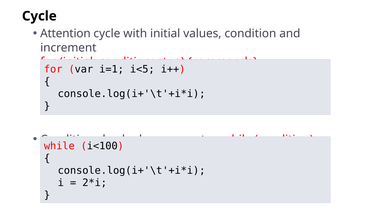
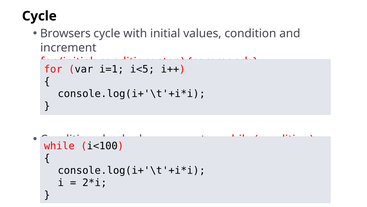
Attention: Attention -> Browsers
